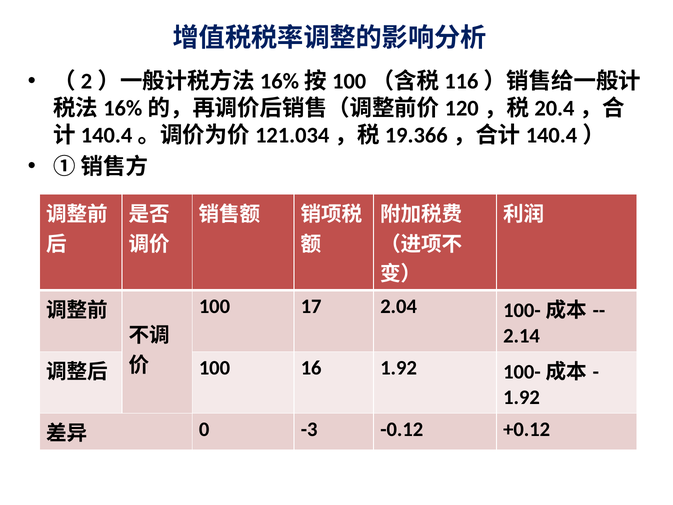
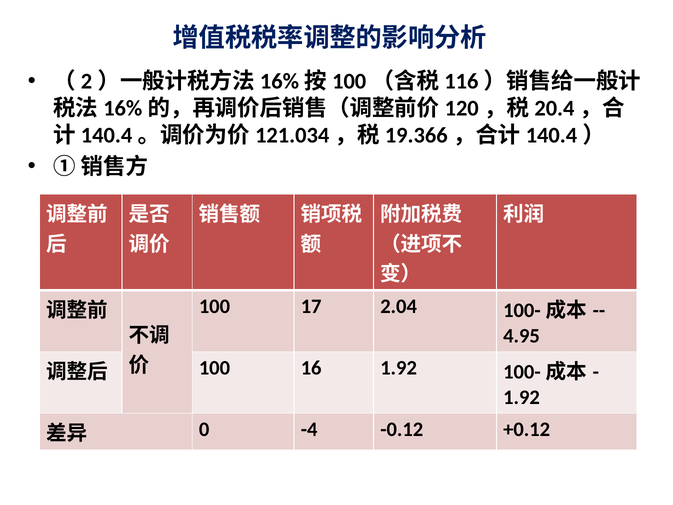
2.14: 2.14 -> 4.95
-3: -3 -> -4
